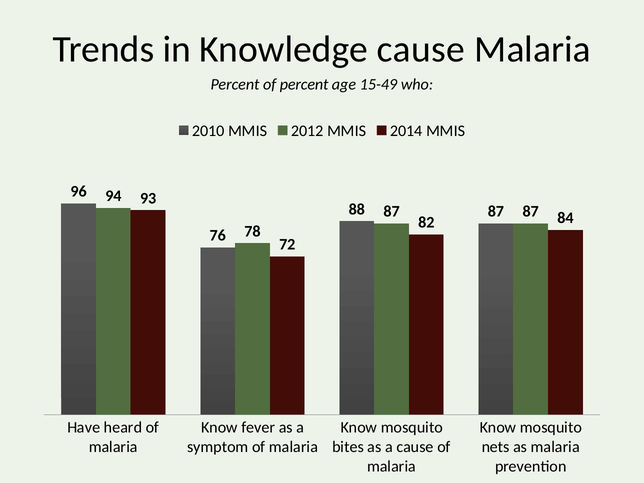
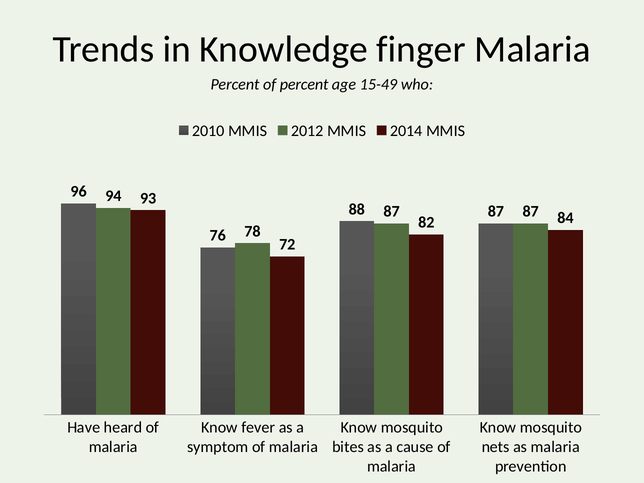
Knowledge cause: cause -> finger
